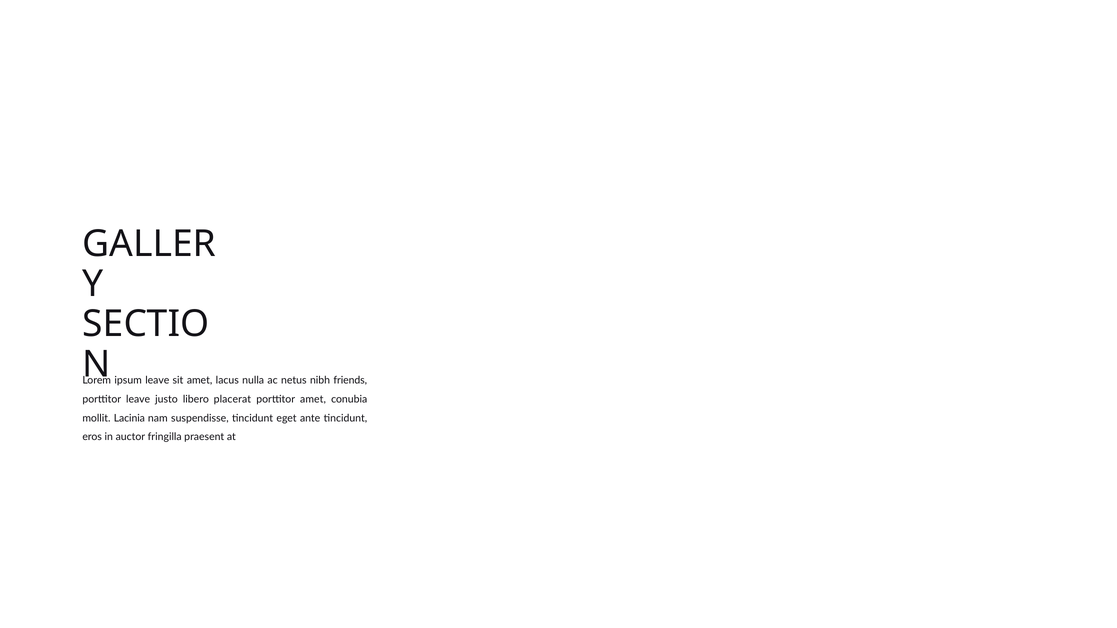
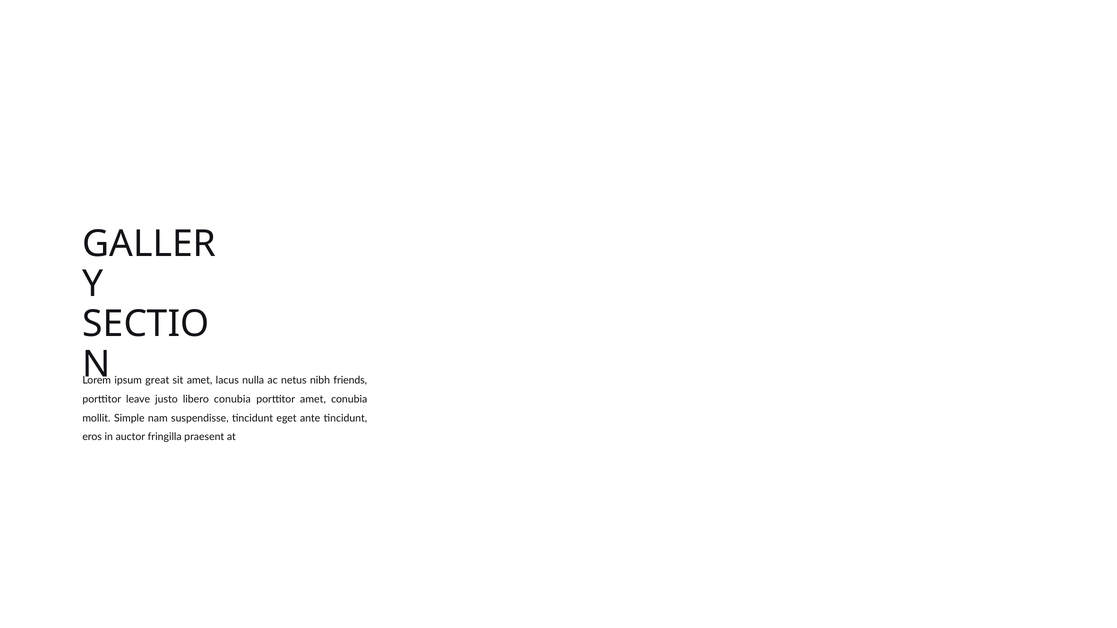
ipsum leave: leave -> great
libero placerat: placerat -> conubia
Lacinia: Lacinia -> Simple
